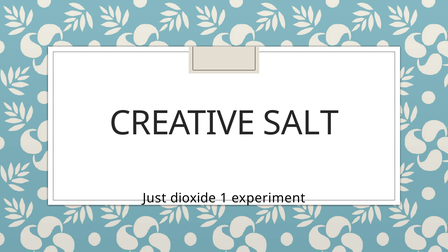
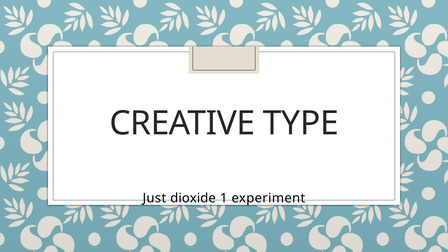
SALT: SALT -> TYPE
